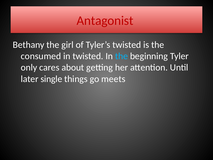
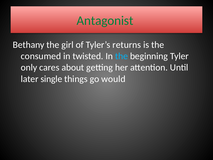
Antagonist colour: red -> green
Tyler’s twisted: twisted -> returns
meets: meets -> would
